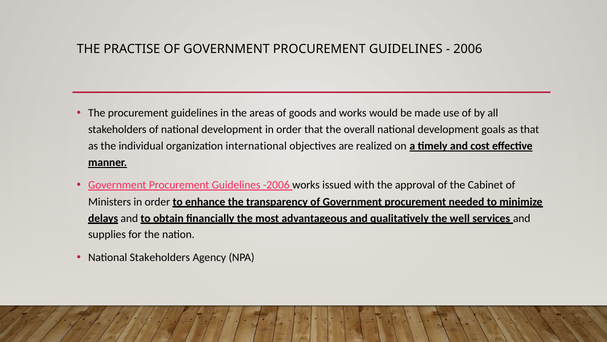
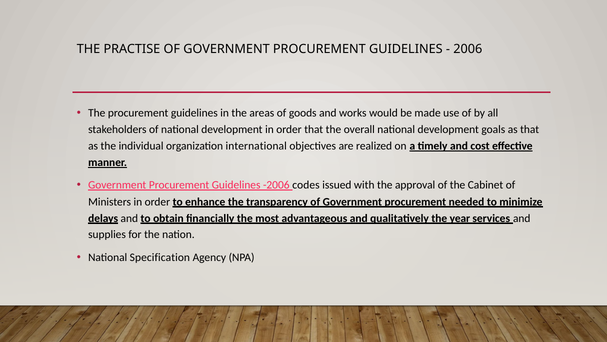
-2006 works: works -> codes
well: well -> year
National Stakeholders: Stakeholders -> Specification
